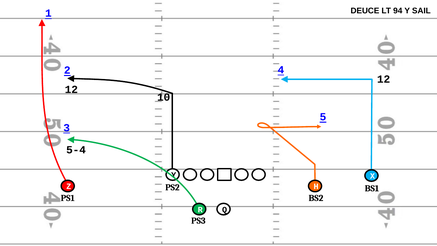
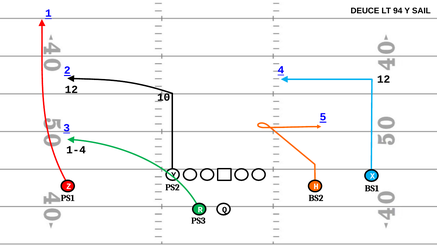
5-4: 5-4 -> 1-4
